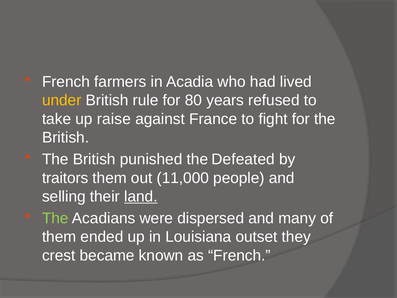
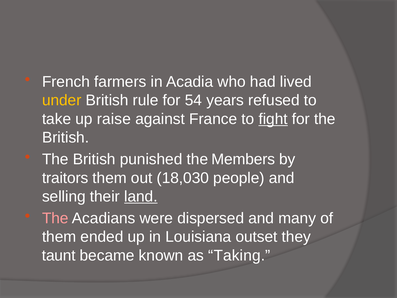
80: 80 -> 54
fight underline: none -> present
Defeated: Defeated -> Members
11,000: 11,000 -> 18,030
The at (55, 218) colour: light green -> pink
crest: crest -> taunt
as French: French -> Taking
